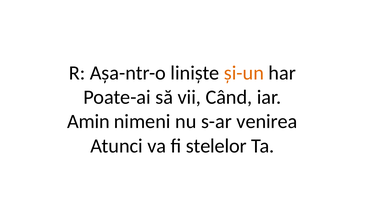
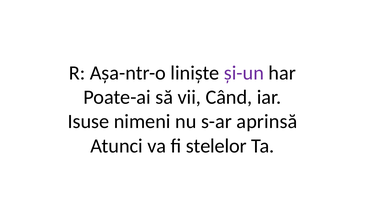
și-un colour: orange -> purple
Amin: Amin -> Isuse
venirea: venirea -> aprinsă
